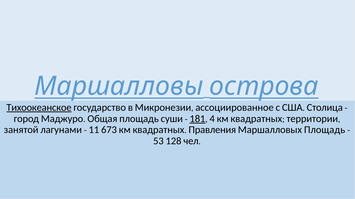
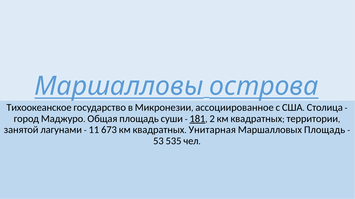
Тихоокеанское underline: present -> none
4: 4 -> 2
Правления: Правления -> Унитарная
128: 128 -> 535
